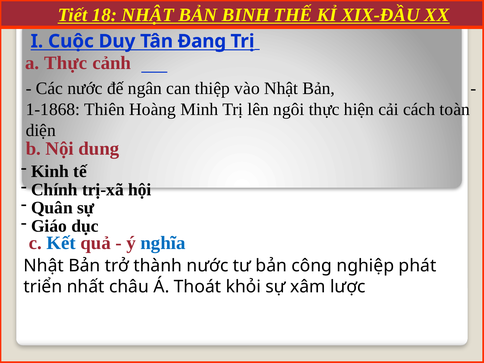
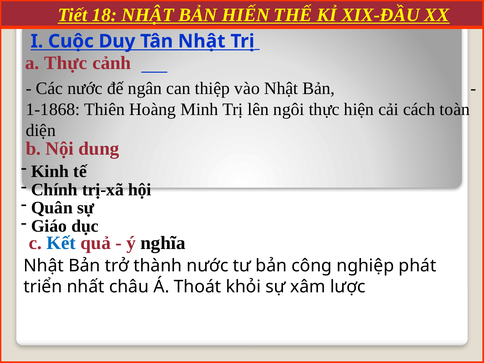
BINH: BINH -> HIẾN
Tân Đang: Đang -> Nhật
nghĩa colour: blue -> black
